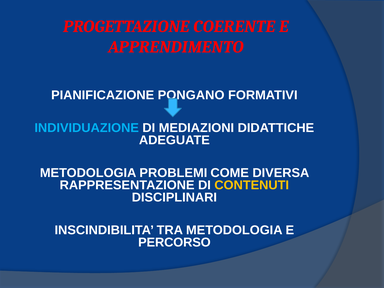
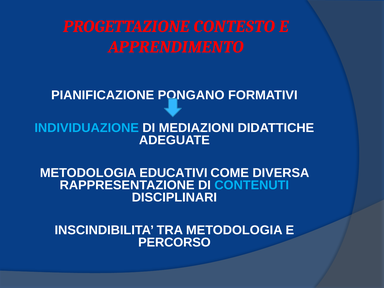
COERENTE: COERENTE -> CONTESTO
PROBLEMI: PROBLEMI -> EDUCATIVI
CONTENUTI colour: yellow -> light blue
